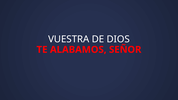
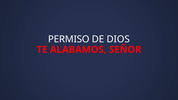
VUESTRA: VUESTRA -> PERMISO
